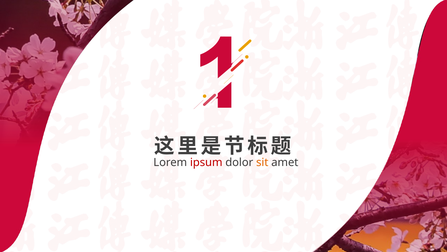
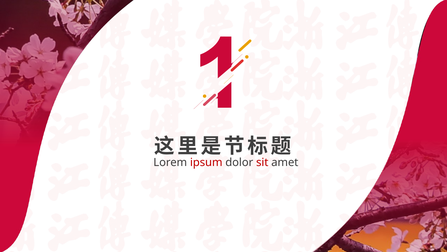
sit colour: orange -> red
